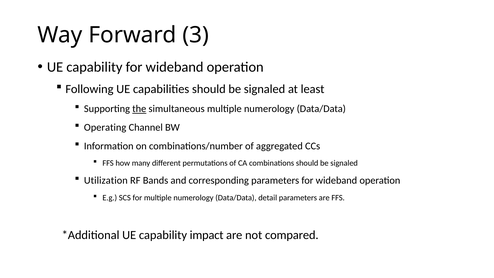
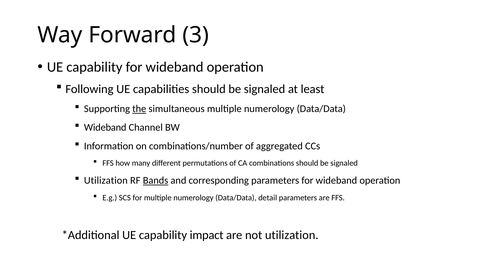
Operating at (105, 127): Operating -> Wideband
Bands underline: none -> present
not compared: compared -> utilization
